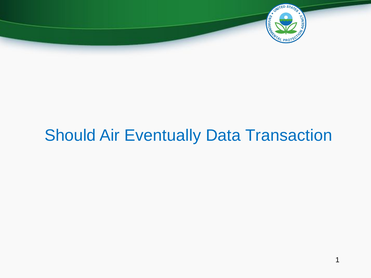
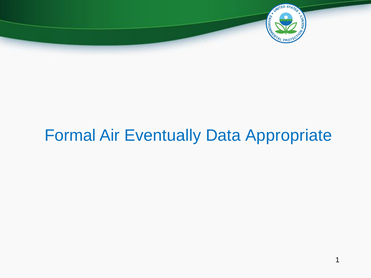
Should: Should -> Formal
Transaction: Transaction -> Appropriate
